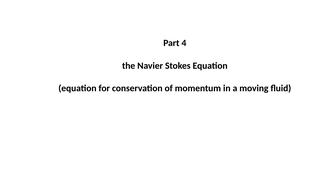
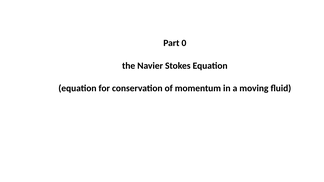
4: 4 -> 0
